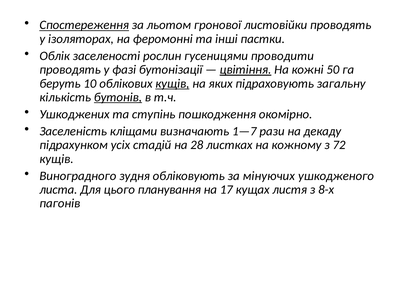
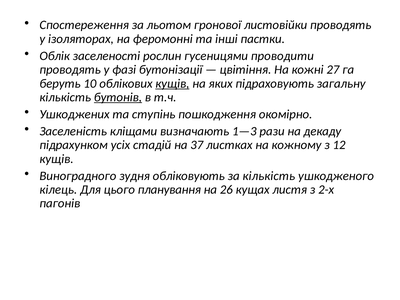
Спостереження underline: present -> none
цвітіння underline: present -> none
50: 50 -> 27
1—7: 1—7 -> 1—3
28: 28 -> 37
72: 72 -> 12
за мінуючих: мінуючих -> кількість
листа: листа -> кілець
17: 17 -> 26
8-х: 8-х -> 2-х
